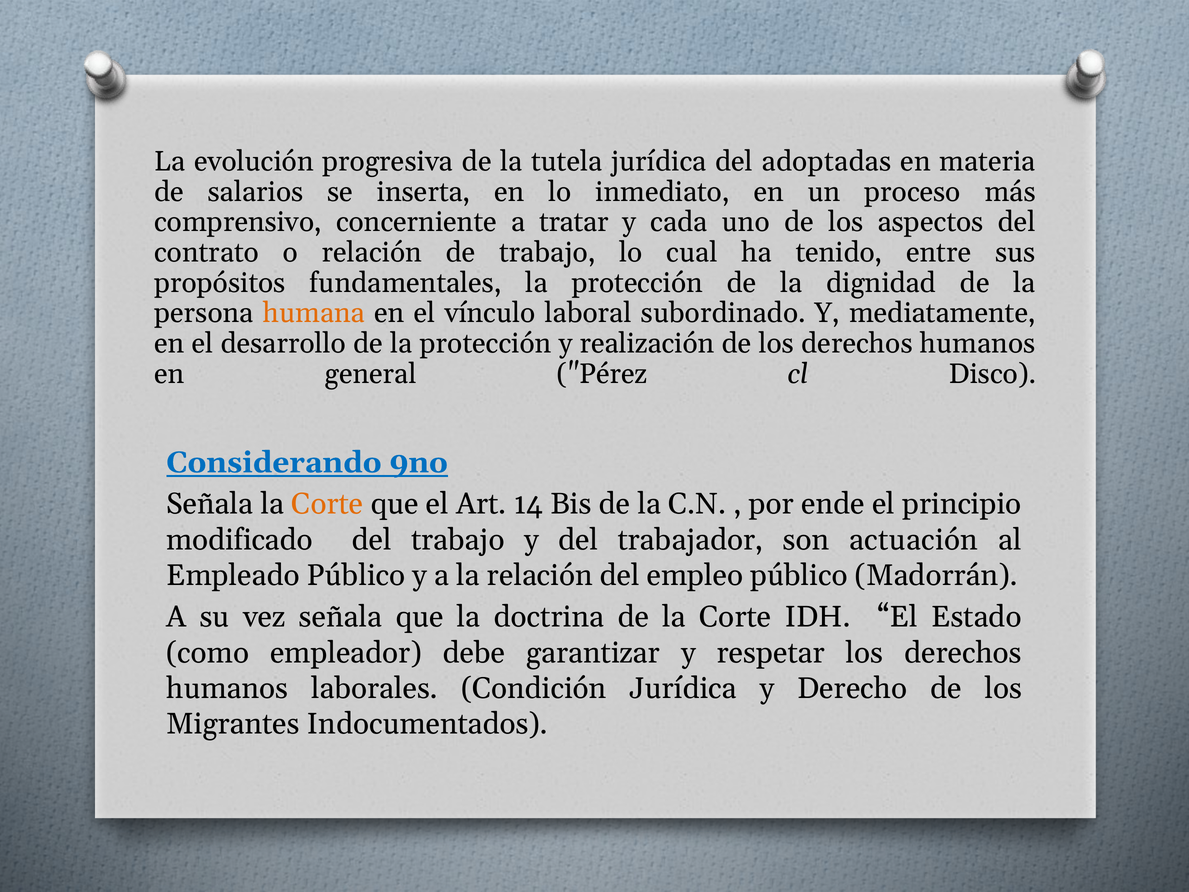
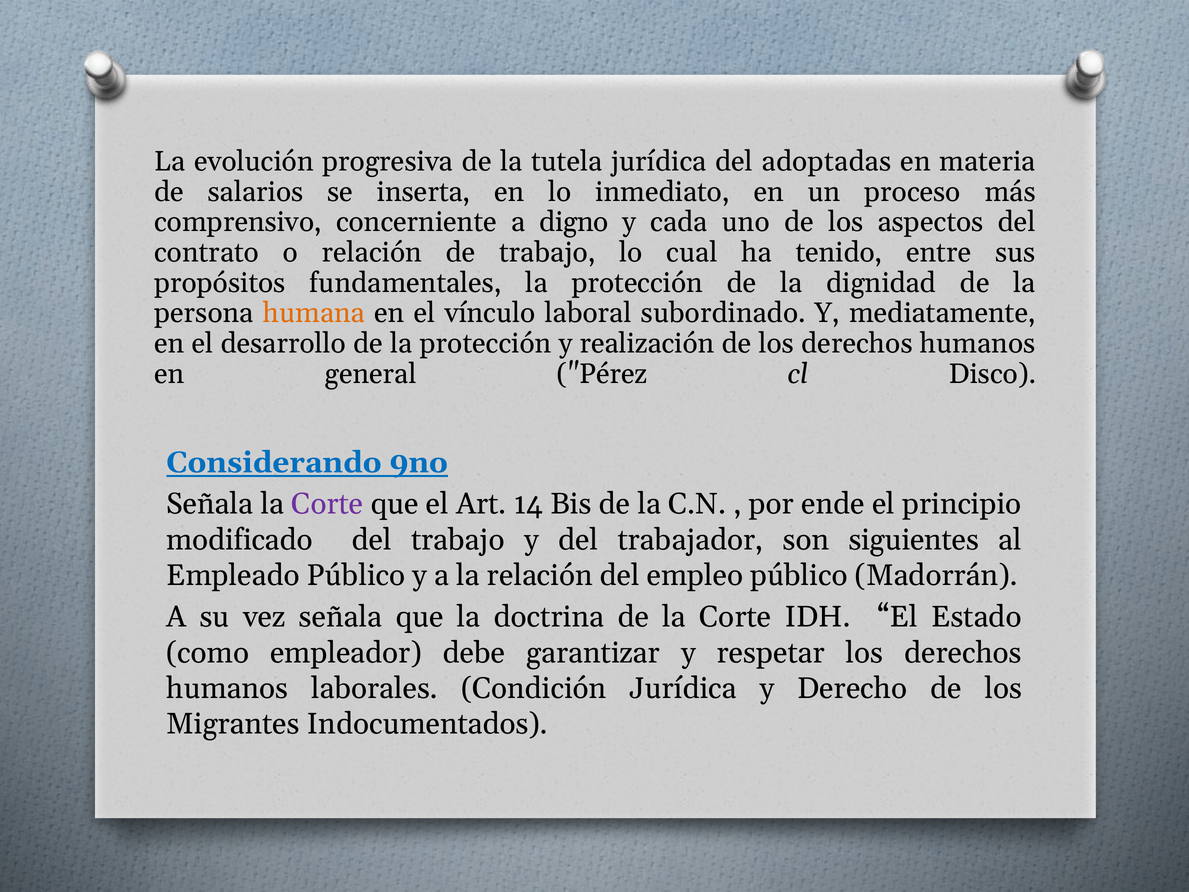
tratar: tratar -> digno
Corte at (327, 504) colour: orange -> purple
actuación: actuación -> siguientes
